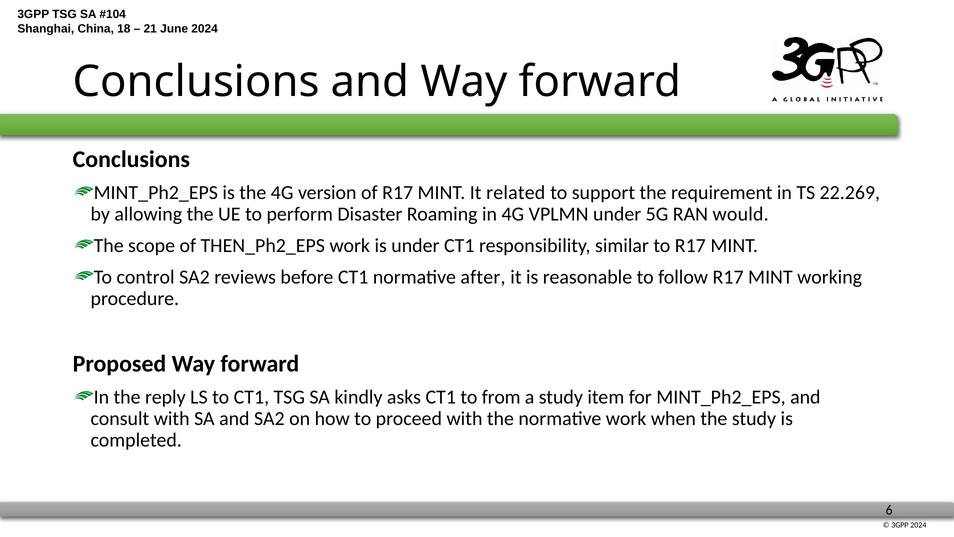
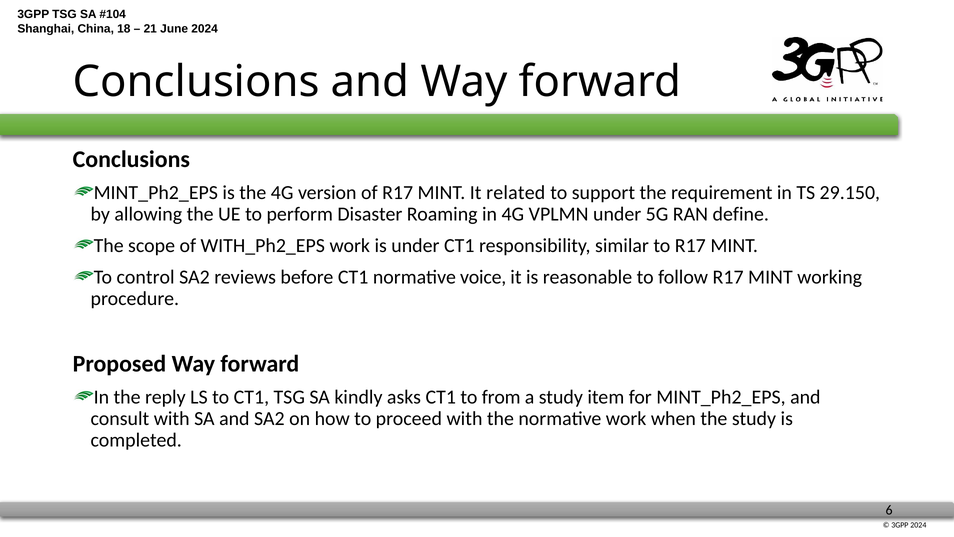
22.269: 22.269 -> 29.150
would: would -> define
THEN_Ph2_EPS: THEN_Ph2_EPS -> WITH_Ph2_EPS
after: after -> voice
